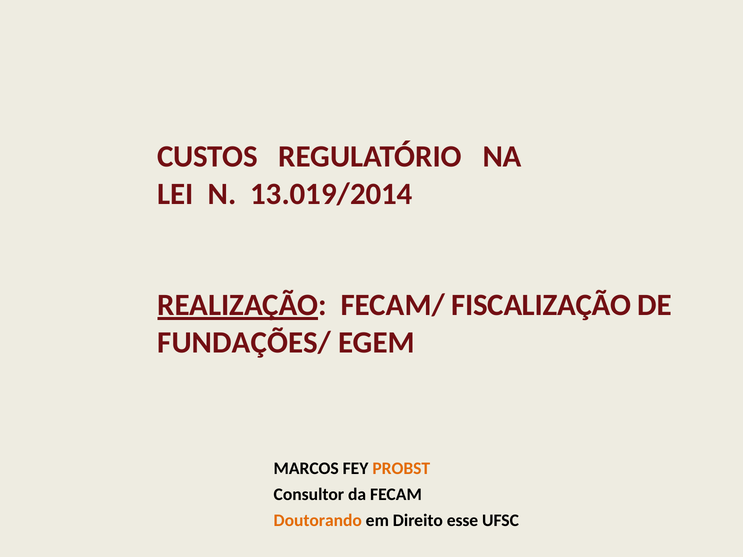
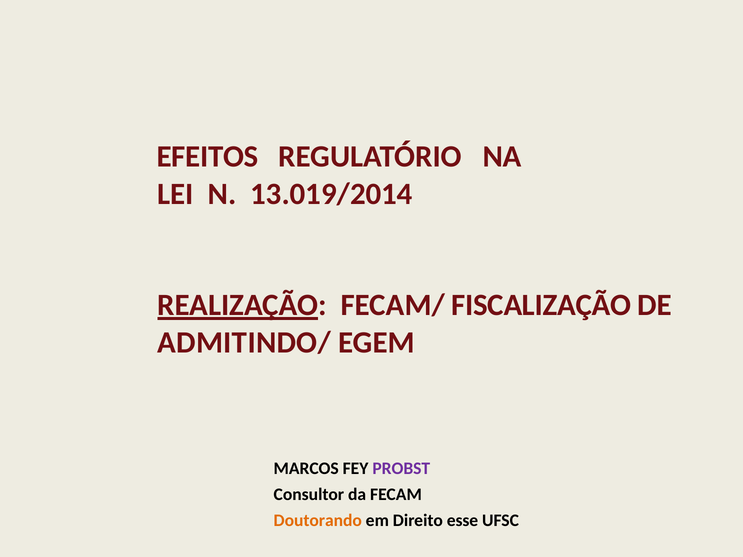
CUSTOS: CUSTOS -> EFEITOS
FUNDAÇÕES/: FUNDAÇÕES/ -> ADMITINDO/
PROBST colour: orange -> purple
